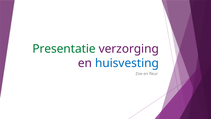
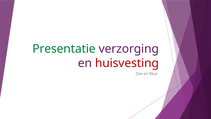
huisvesting colour: blue -> red
